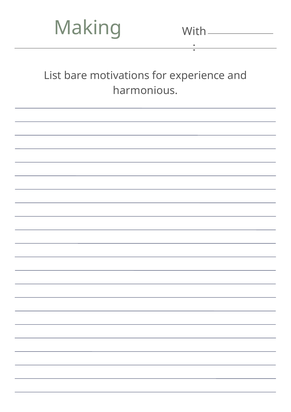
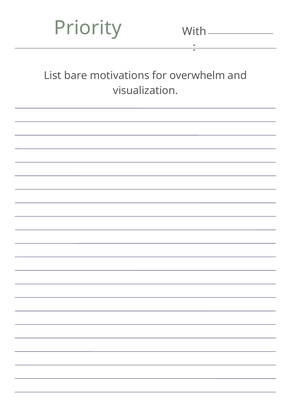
Making: Making -> Priority
experience: experience -> overwhelm
harmonious: harmonious -> visualization
